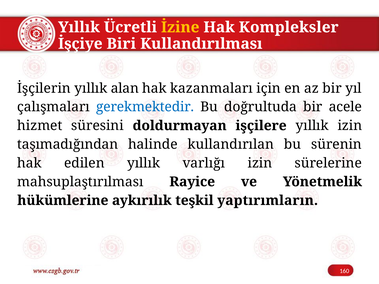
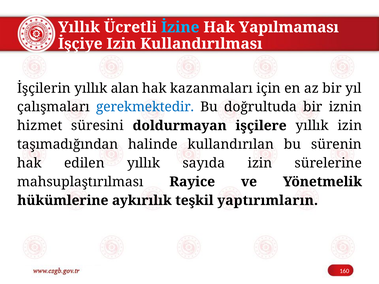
İzine colour: yellow -> light blue
Kompleksler: Kompleksler -> Yapılmaması
İşçiye Biri: Biri -> Izin
acele: acele -> iznin
varlığı: varlığı -> sayıda
